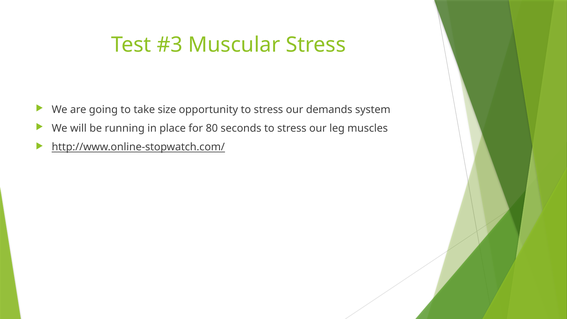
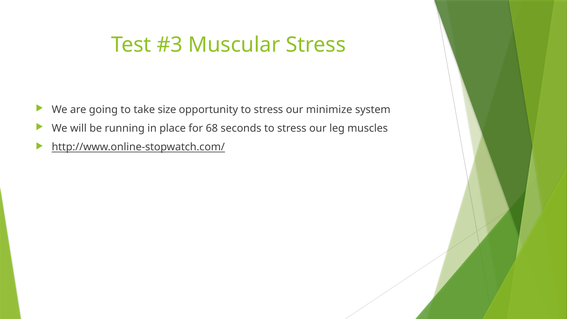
demands: demands -> minimize
80: 80 -> 68
